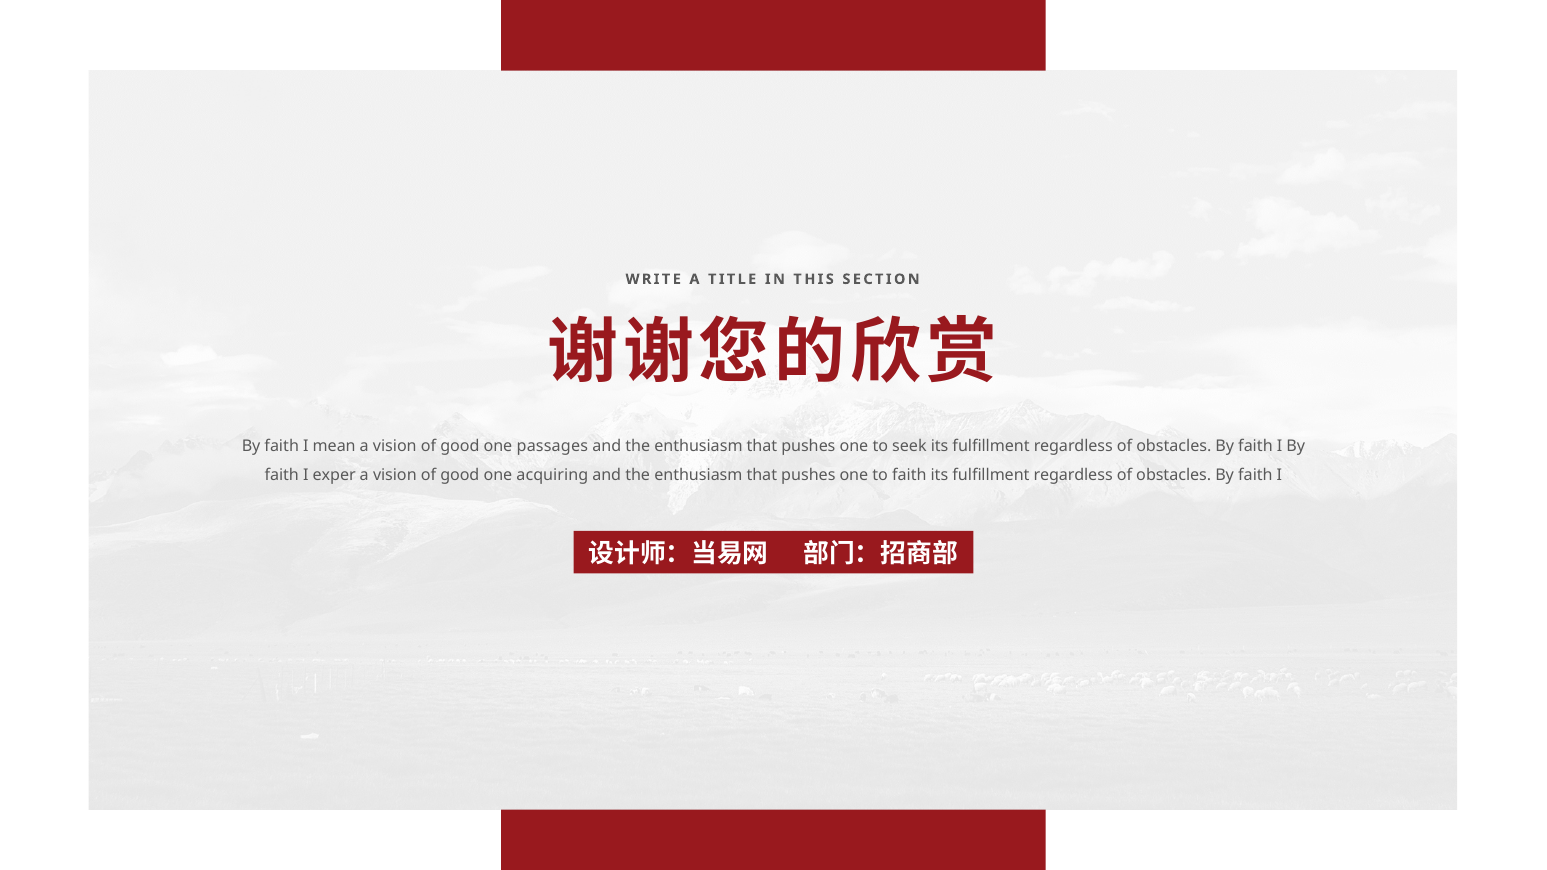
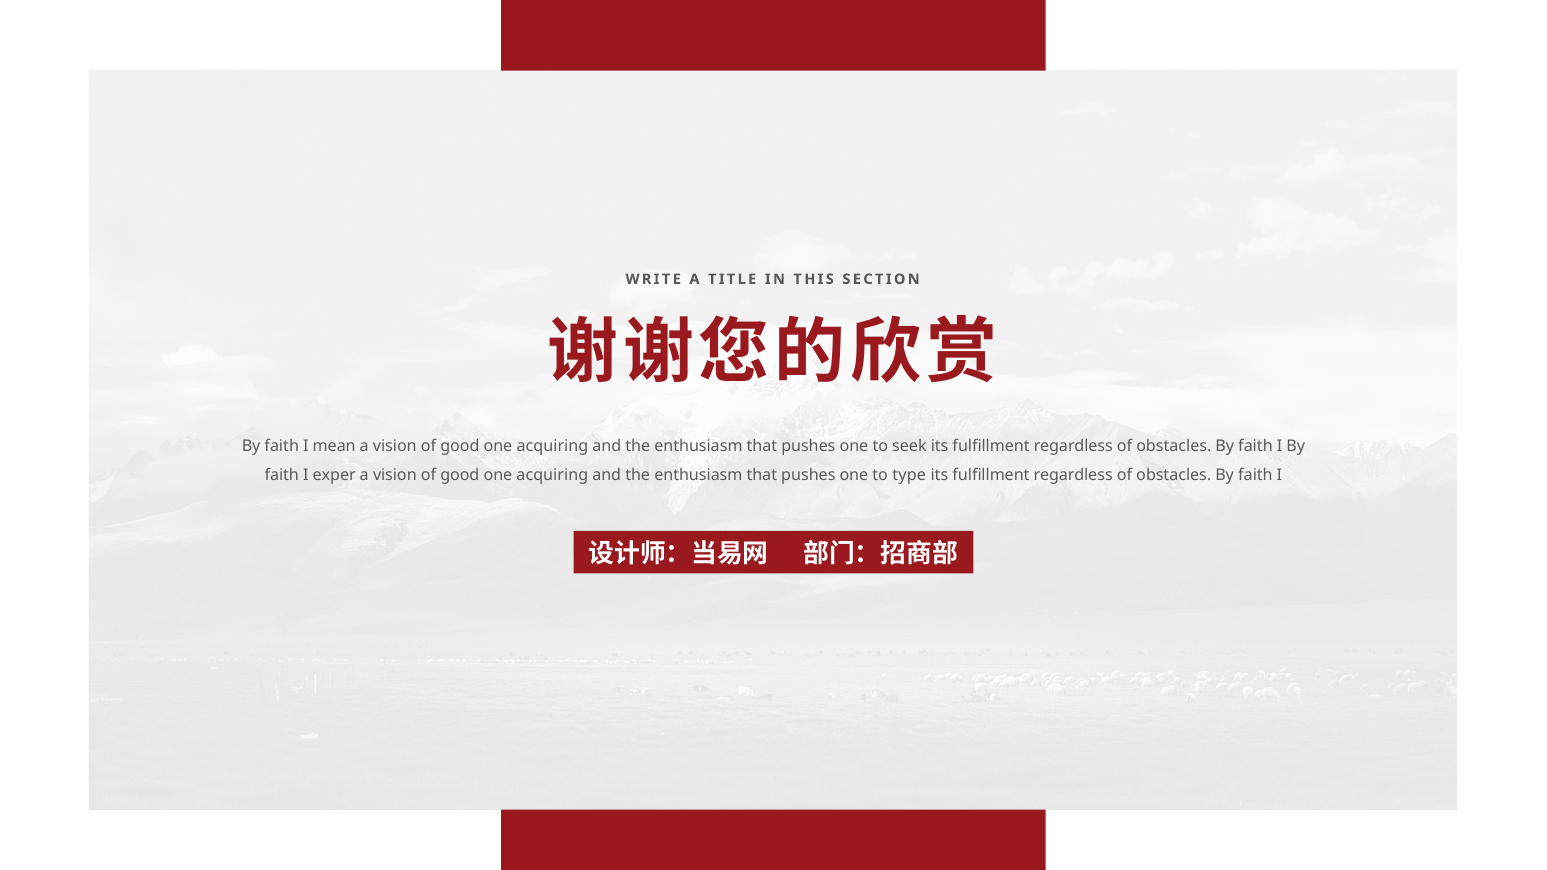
passages at (552, 446): passages -> acquiring
to faith: faith -> type
